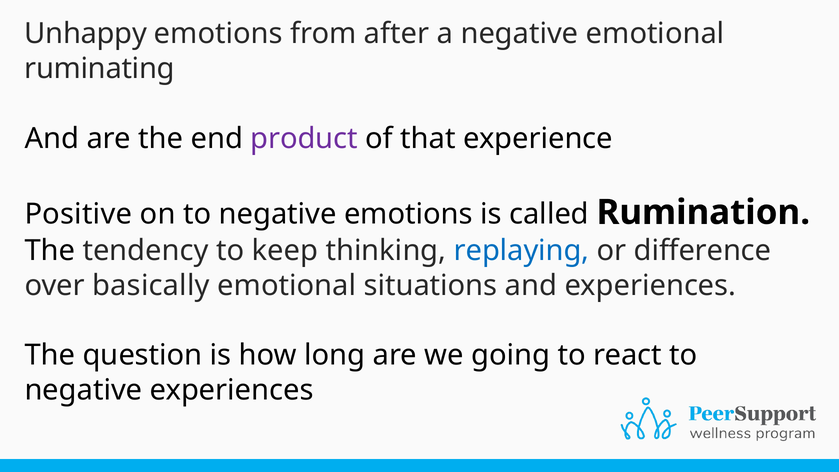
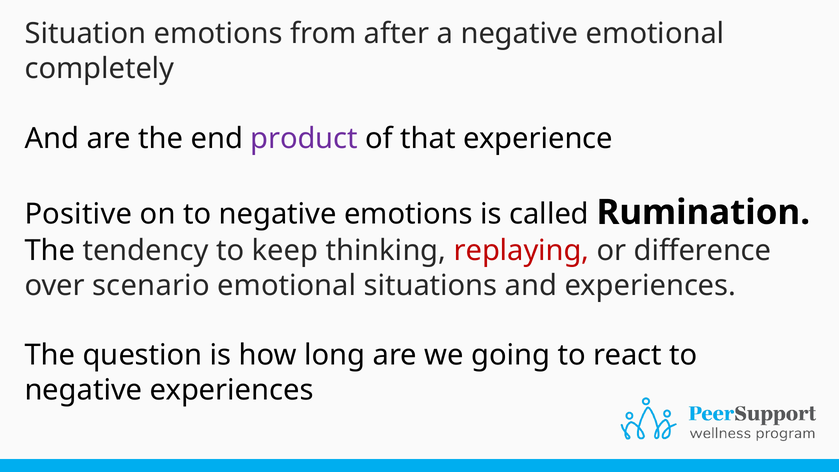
Unhappy: Unhappy -> Situation
ruminating: ruminating -> completely
replaying colour: blue -> red
basically: basically -> scenario
